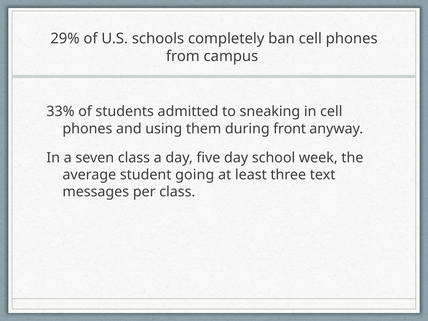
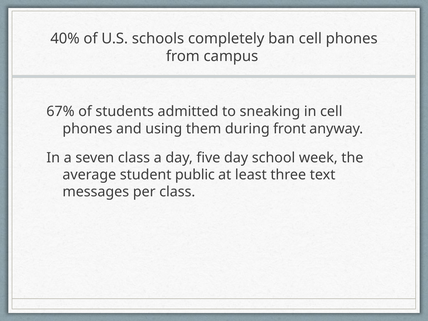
29%: 29% -> 40%
33%: 33% -> 67%
going: going -> public
